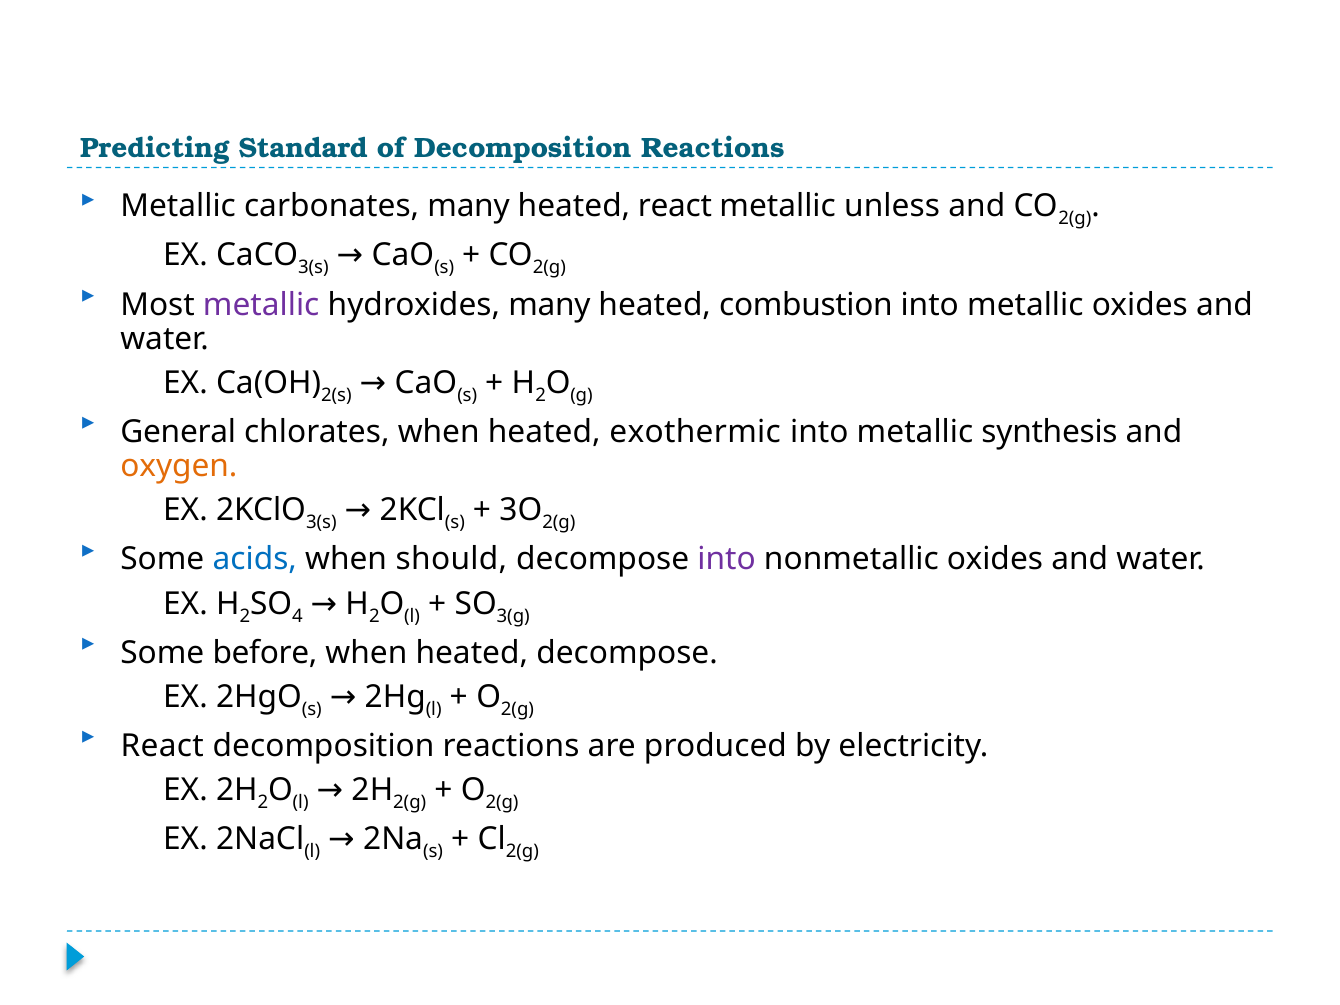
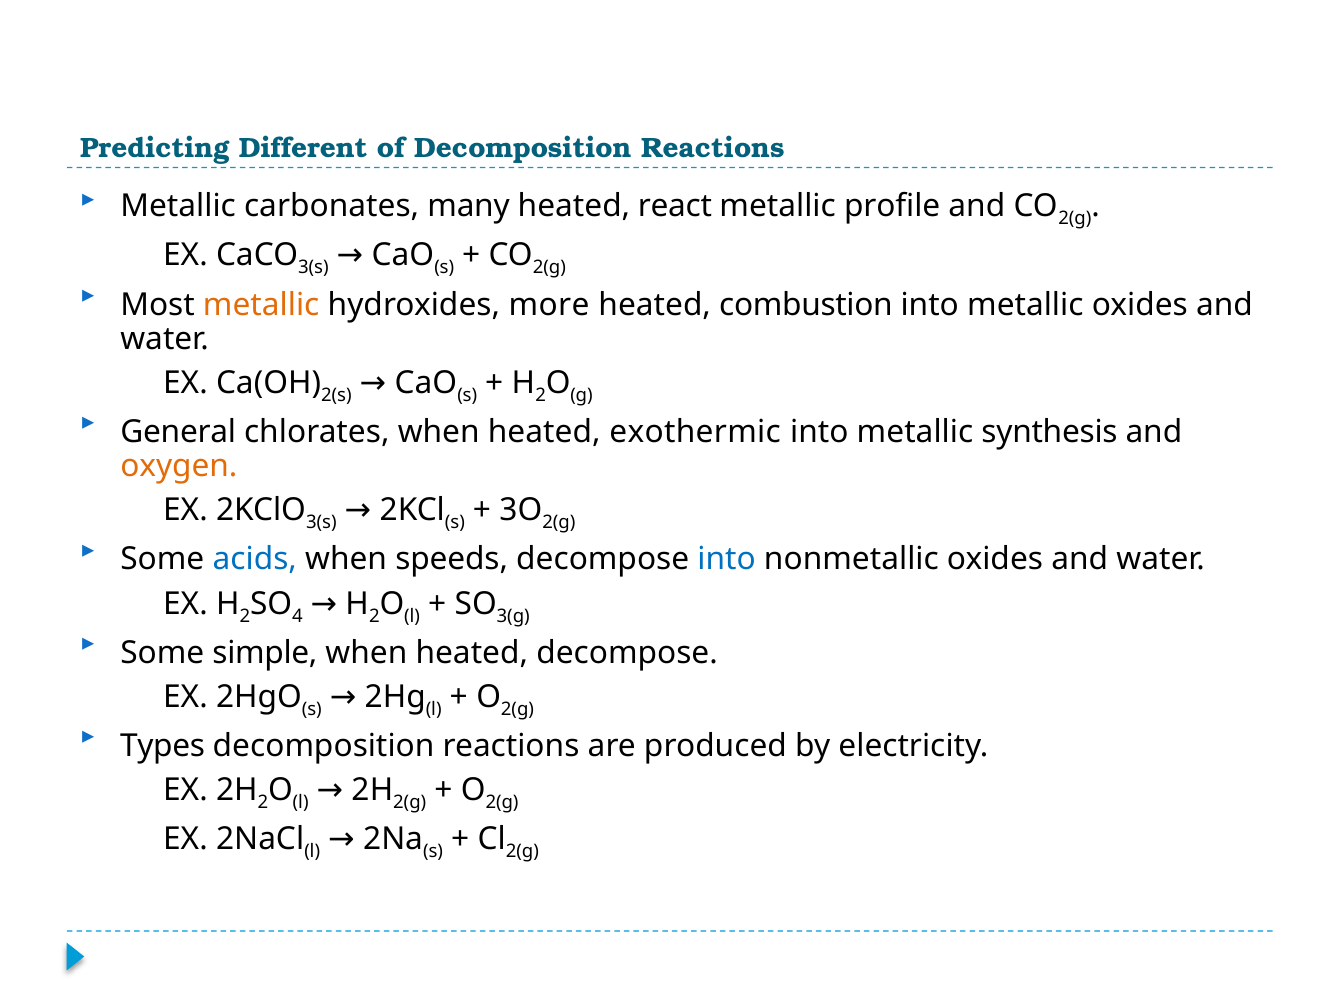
Standard: Standard -> Different
unless: unless -> profile
metallic at (261, 305) colour: purple -> orange
hydroxides many: many -> more
should: should -> speeds
into at (727, 560) colour: purple -> blue
before: before -> simple
React at (162, 746): React -> Types
